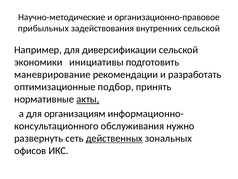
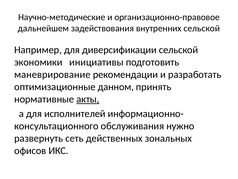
прибыльных: прибыльных -> дальнейшем
подбор: подбор -> данном
организациям: организациям -> исполнителей
действенных underline: present -> none
